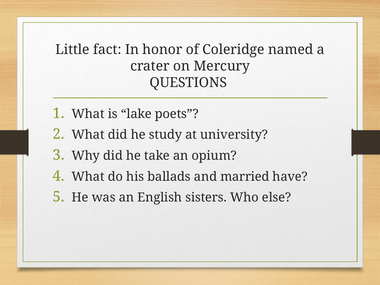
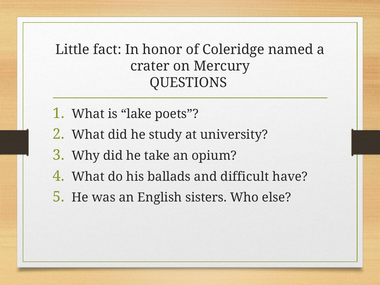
married: married -> difficult
